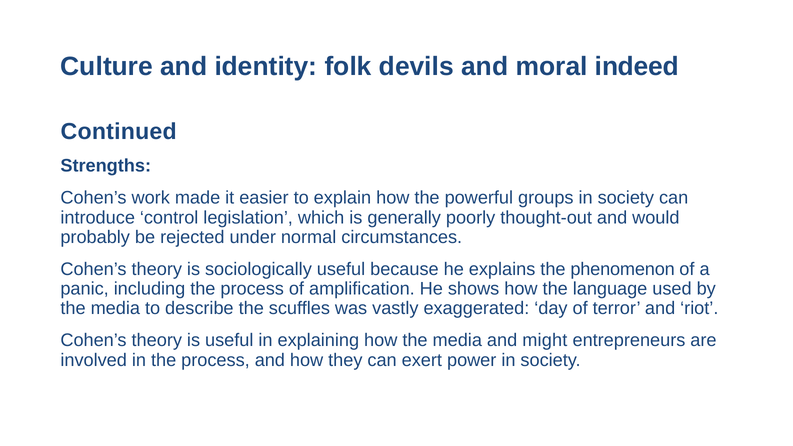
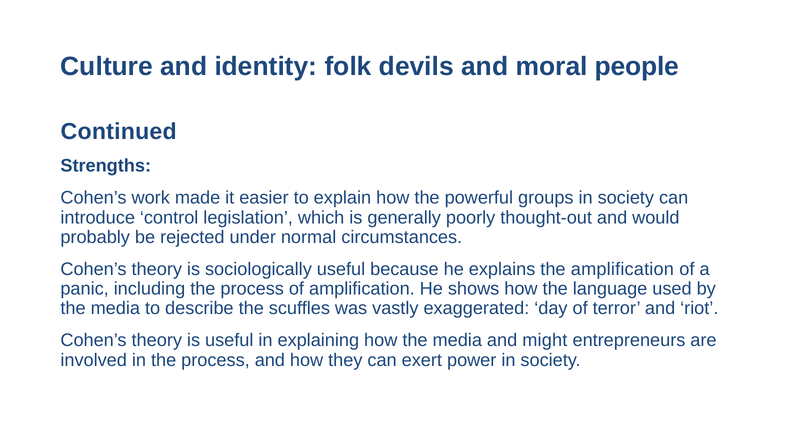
indeed: indeed -> people
the phenomenon: phenomenon -> amplification
